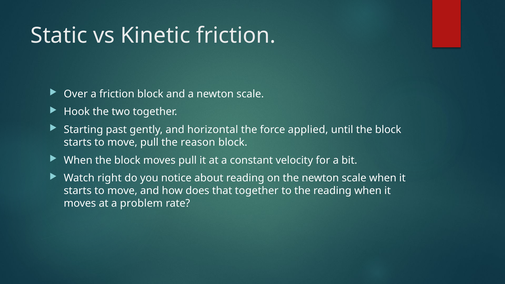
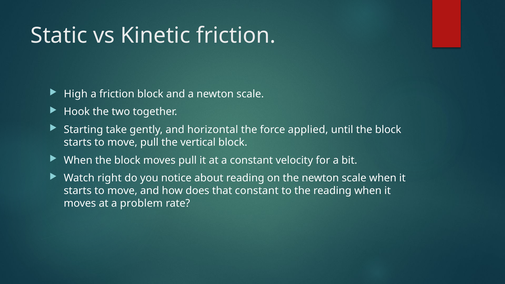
Over: Over -> High
past: past -> take
reason: reason -> vertical
that together: together -> constant
